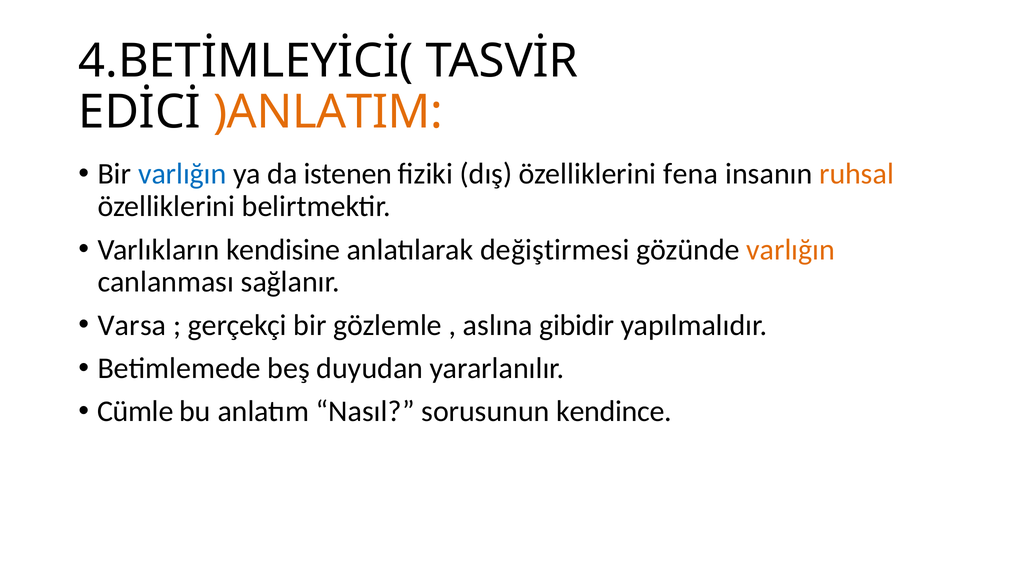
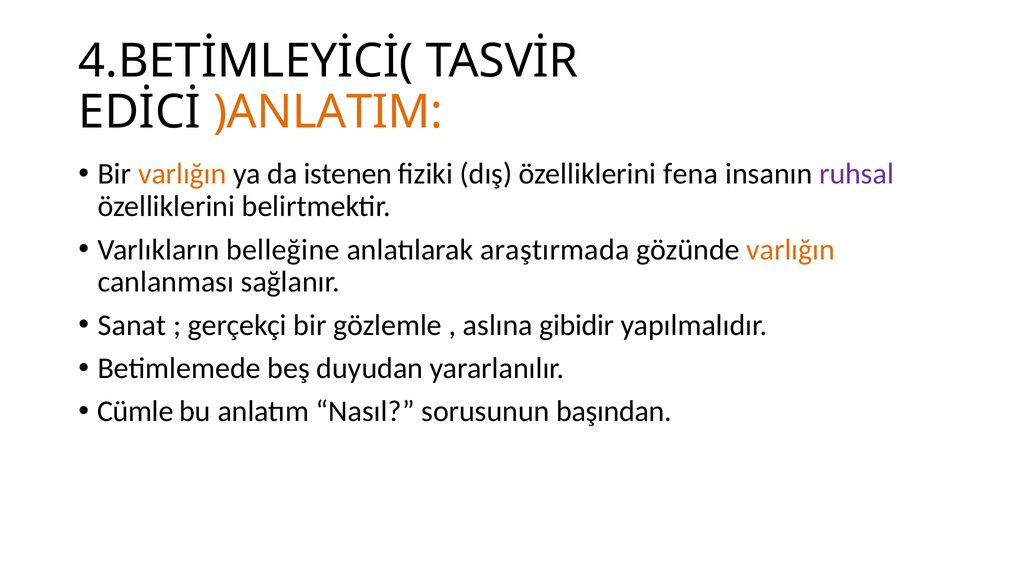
varlığın at (182, 174) colour: blue -> orange
ruhsal colour: orange -> purple
kendisine: kendisine -> belleğine
değiştirmesi: değiştirmesi -> araştırmada
Varsa: Varsa -> Sanat
kendince: kendince -> başından
